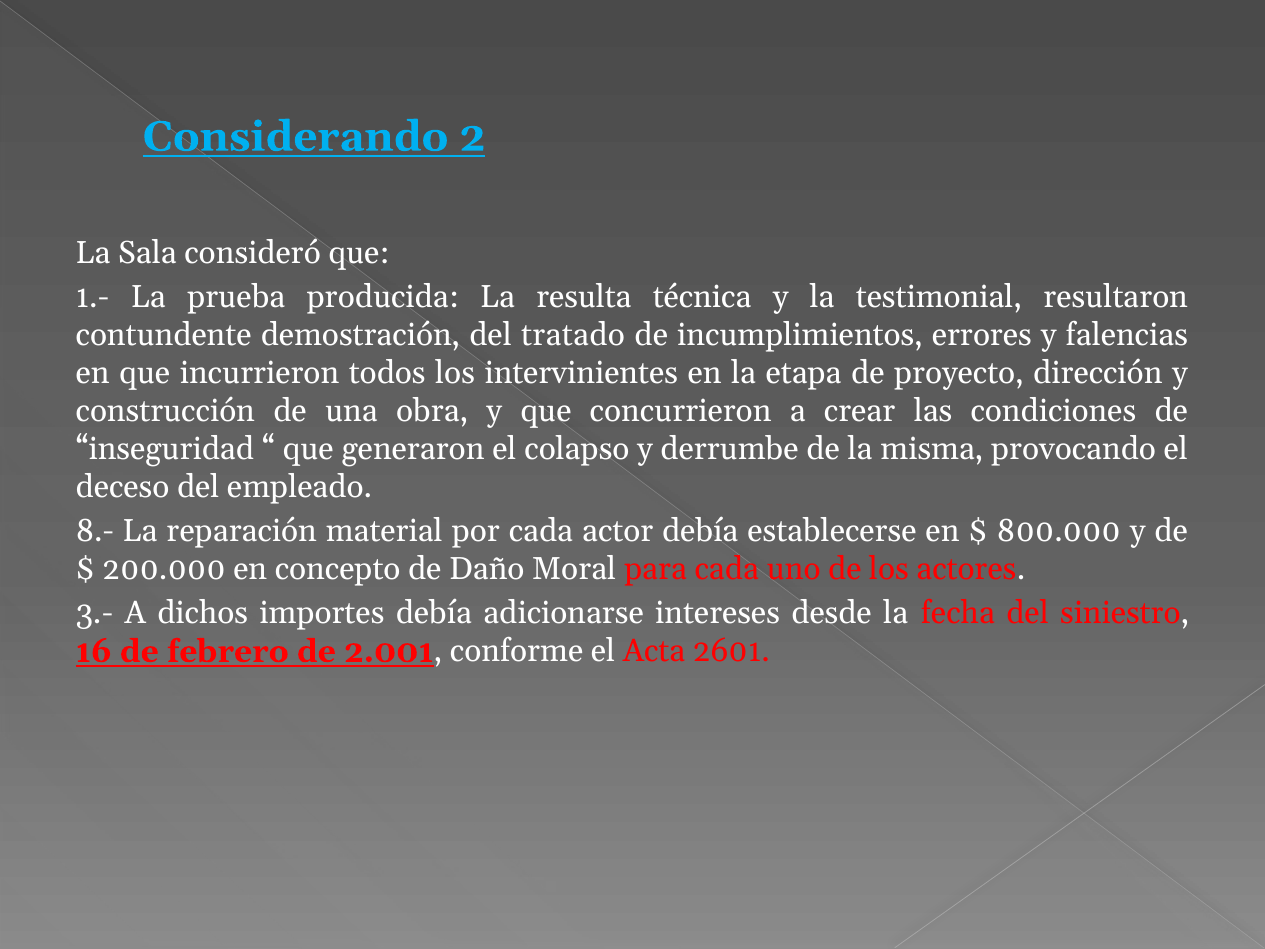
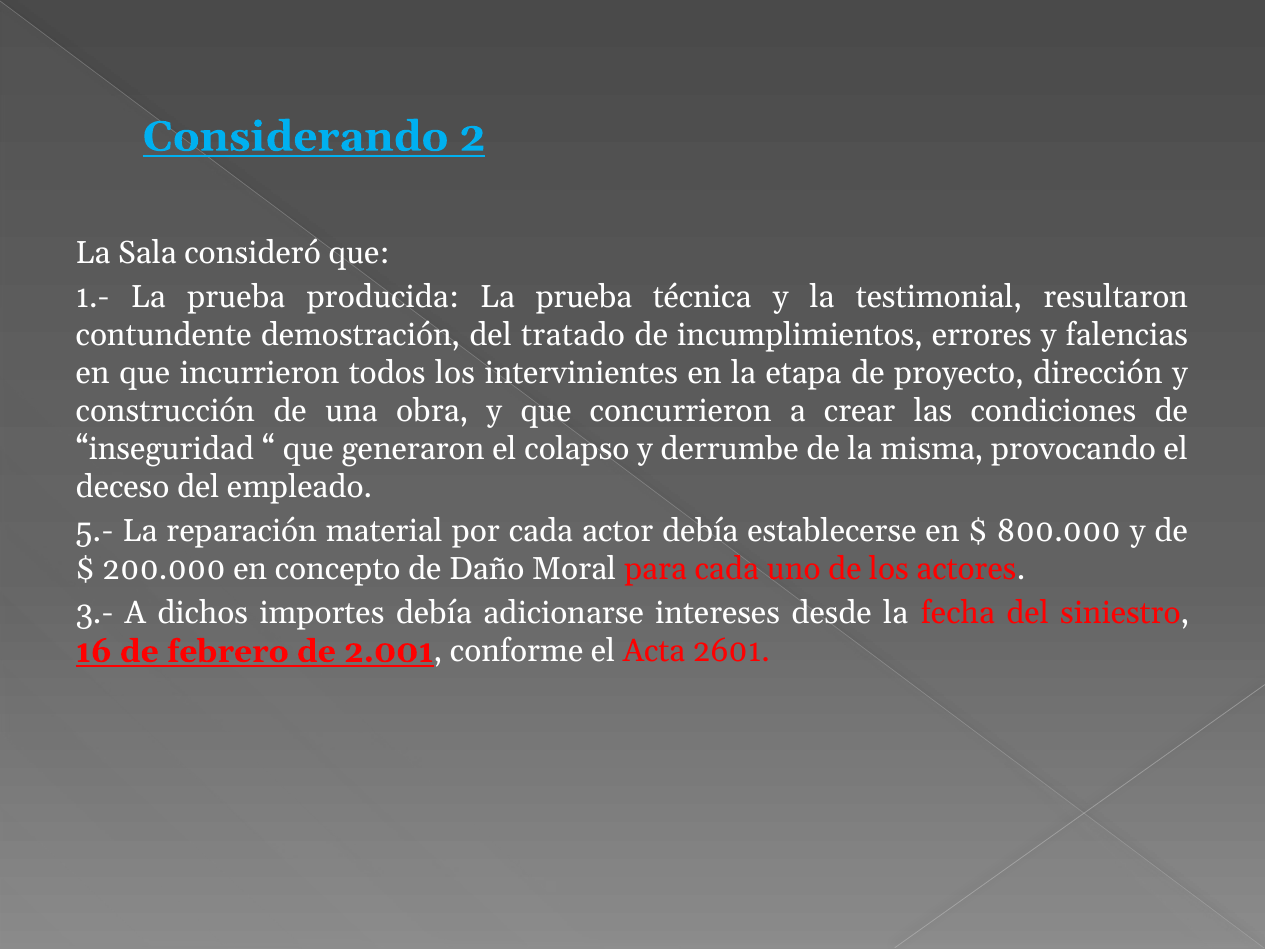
producida La resulta: resulta -> prueba
8.-: 8.- -> 5.-
